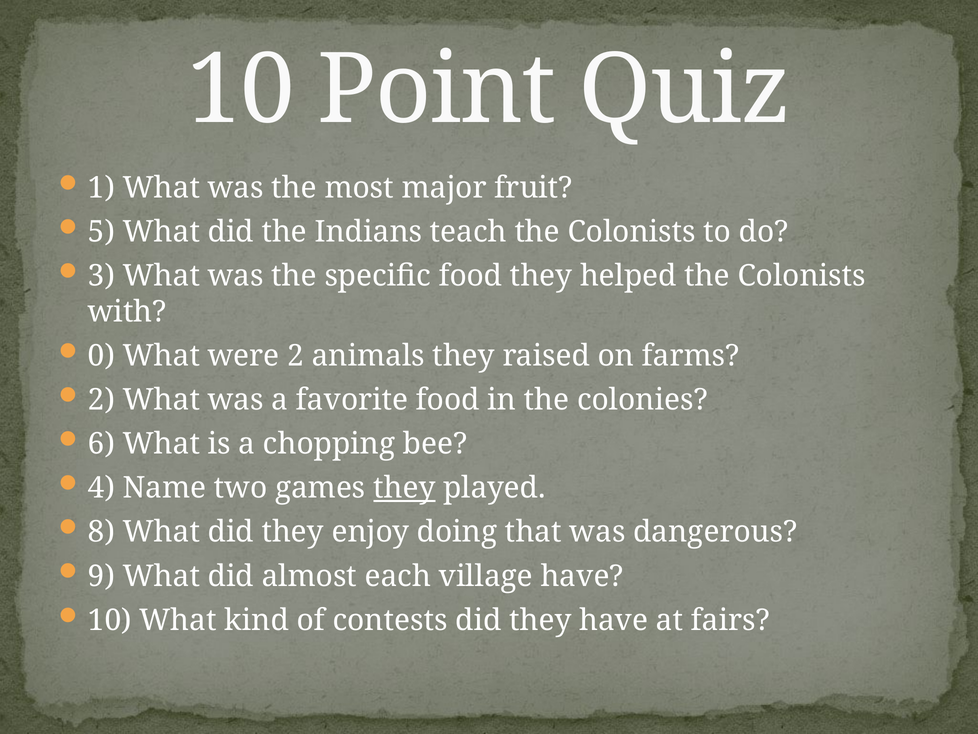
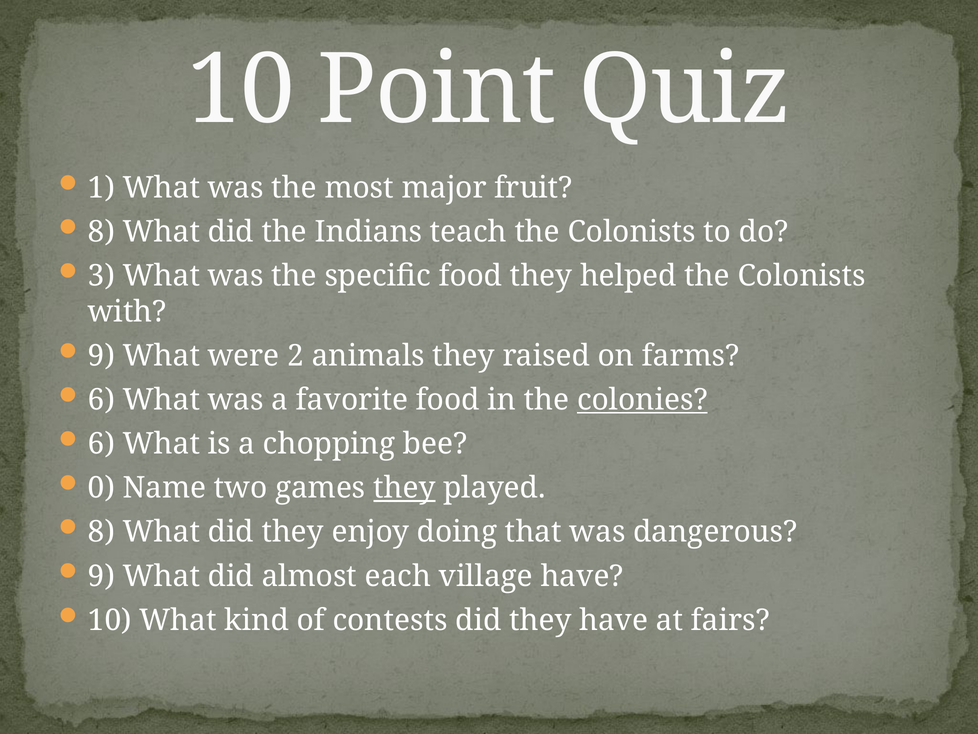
5 at (101, 232): 5 -> 8
0 at (101, 356): 0 -> 9
2 at (101, 400): 2 -> 6
colonies underline: none -> present
4: 4 -> 0
